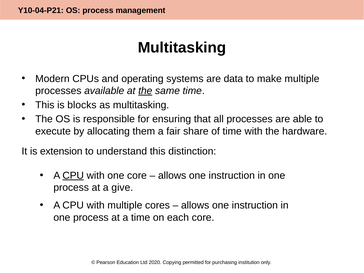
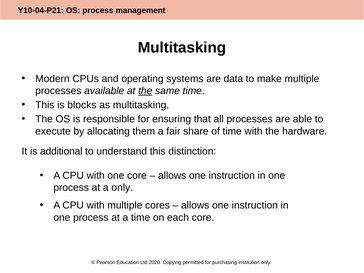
extension: extension -> additional
CPU at (73, 176) underline: present -> none
a give: give -> only
